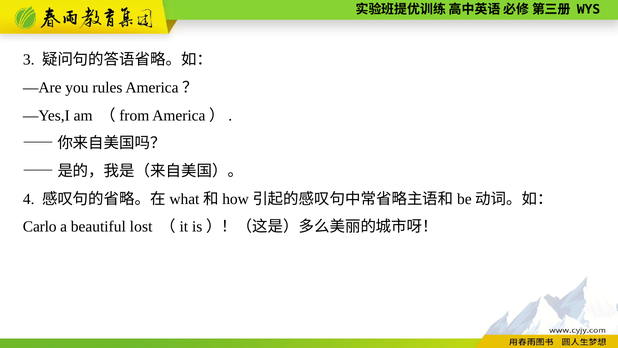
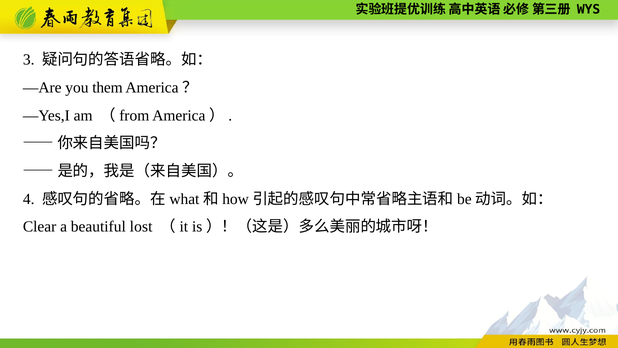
rules: rules -> them
Carlo: Carlo -> Clear
